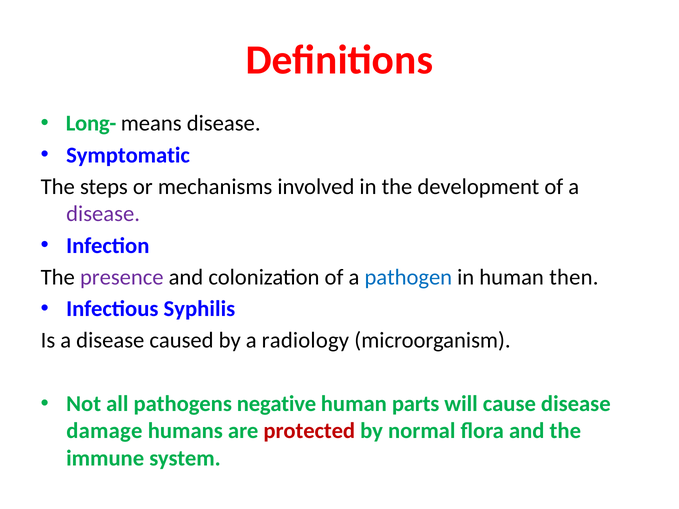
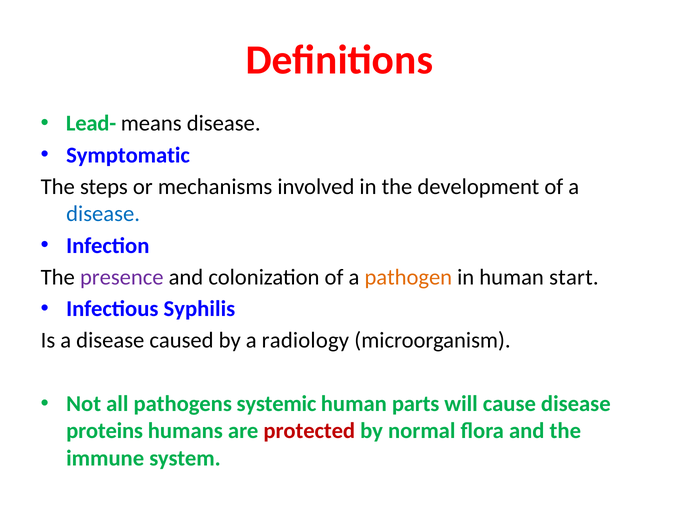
Long-: Long- -> Lead-
disease at (103, 214) colour: purple -> blue
pathogen colour: blue -> orange
then: then -> start
negative: negative -> systemic
damage: damage -> proteins
